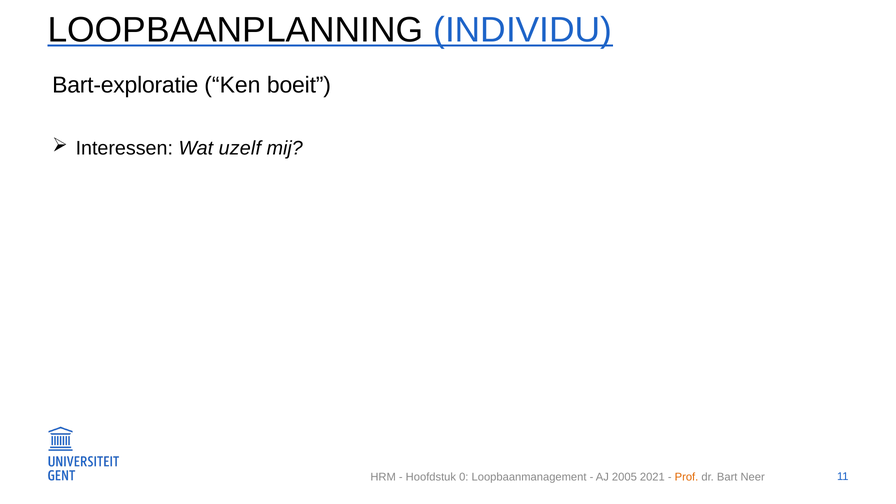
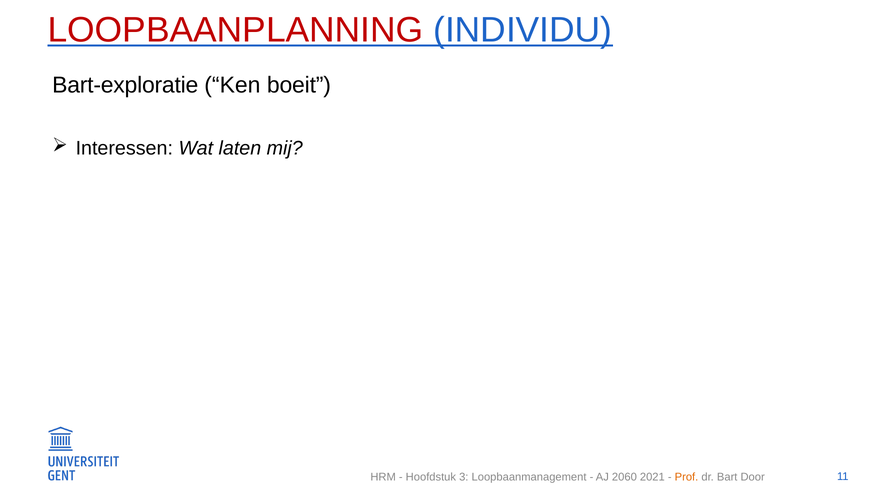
LOOPBAANPLANNING colour: black -> red
uzelf: uzelf -> laten
0: 0 -> 3
2005: 2005 -> 2060
Neer: Neer -> Door
